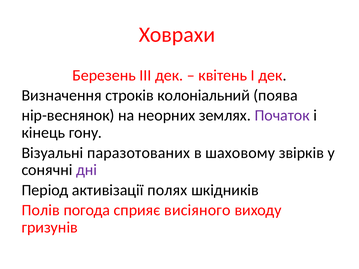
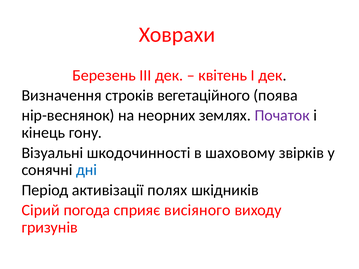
колоніальний: колоніальний -> вегетаційного
паразотованих: паразотованих -> шкодочинності
дні colour: purple -> blue
Полів: Полів -> Сірий
